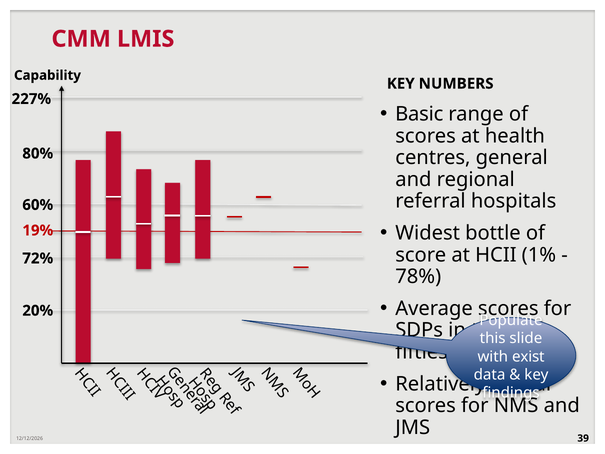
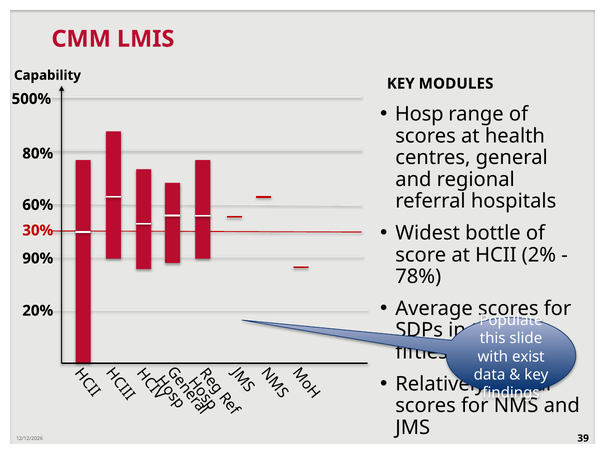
NUMBERS: NUMBERS -> MODULES
227%: 227% -> 500%
Basic: Basic -> Hosp
19%: 19% -> 30%
1%: 1% -> 2%
72%: 72% -> 90%
